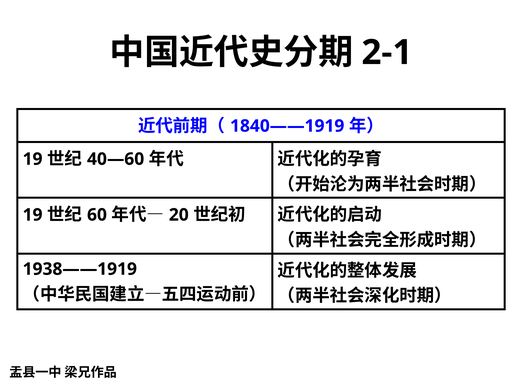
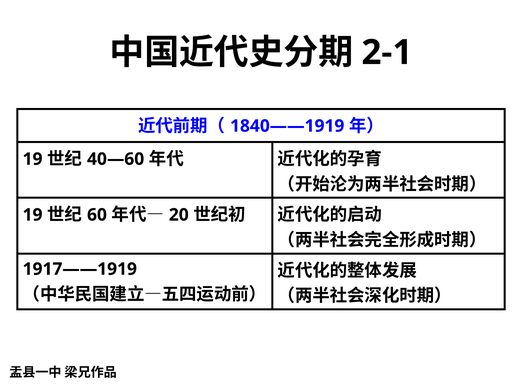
1938——1919: 1938——1919 -> 1917——1919
